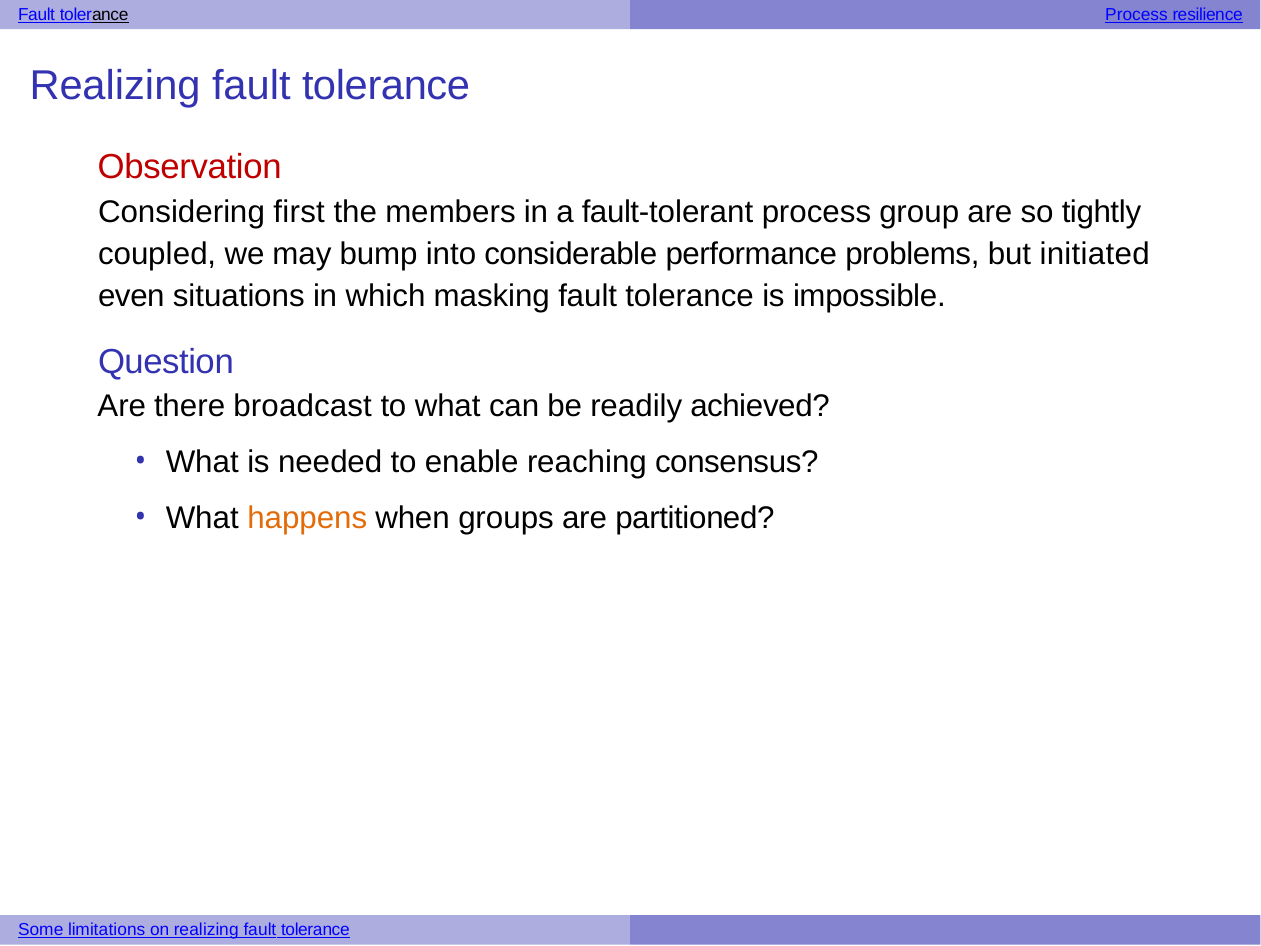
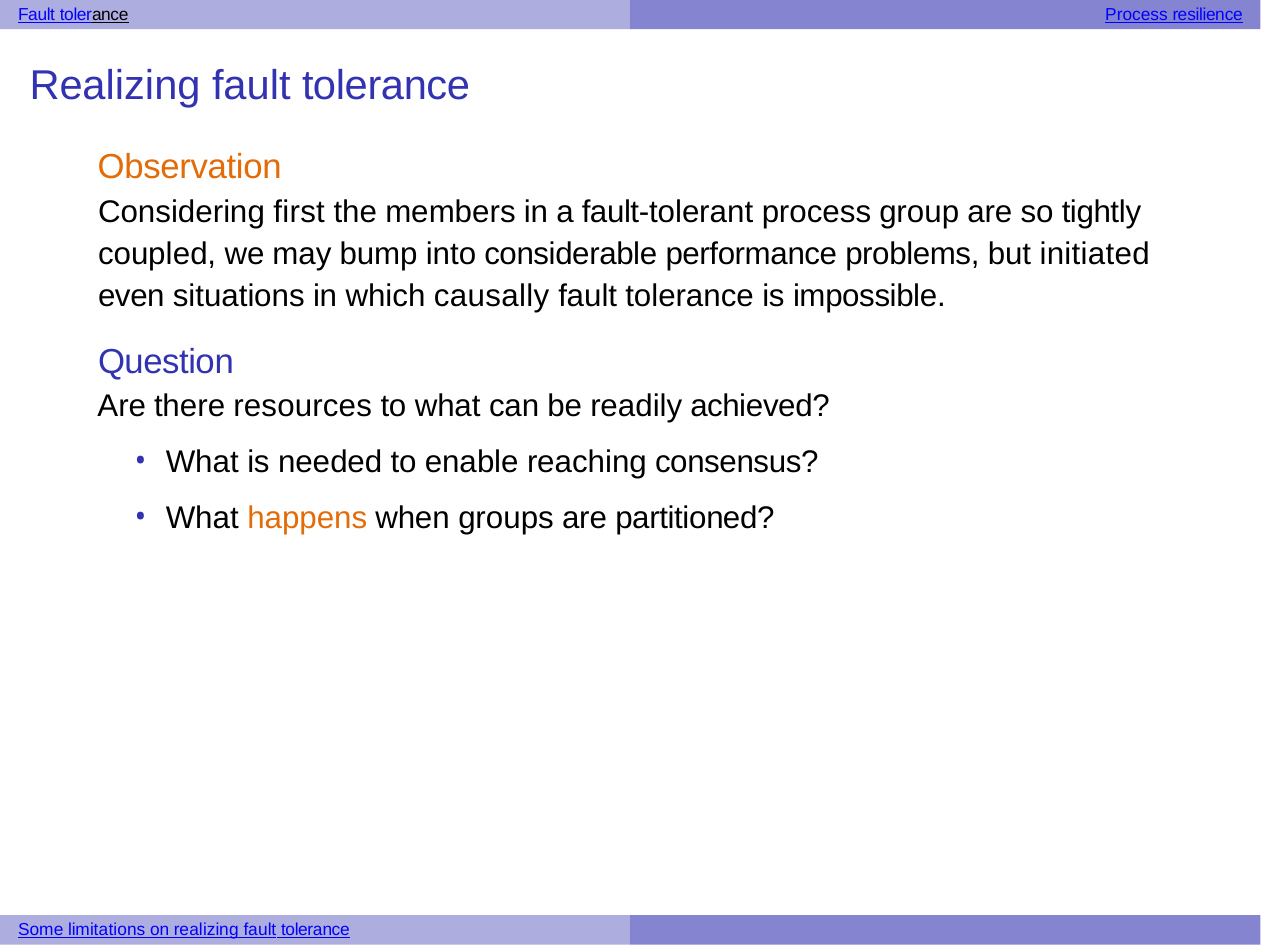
Observation colour: red -> orange
masking: masking -> causally
broadcast: broadcast -> resources
